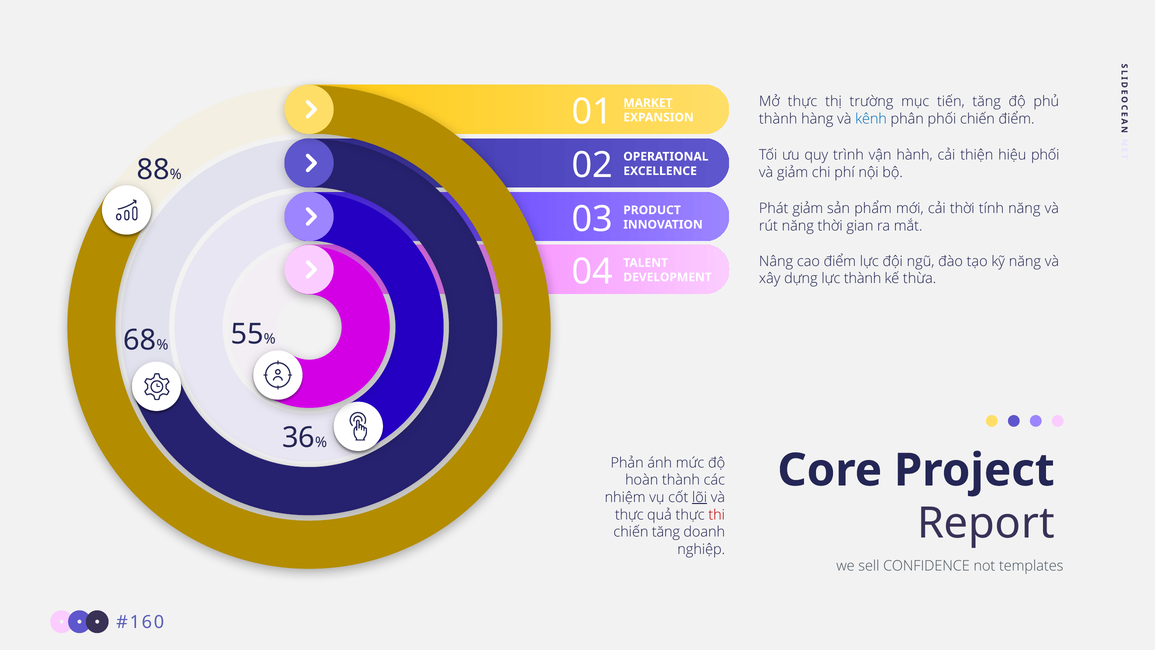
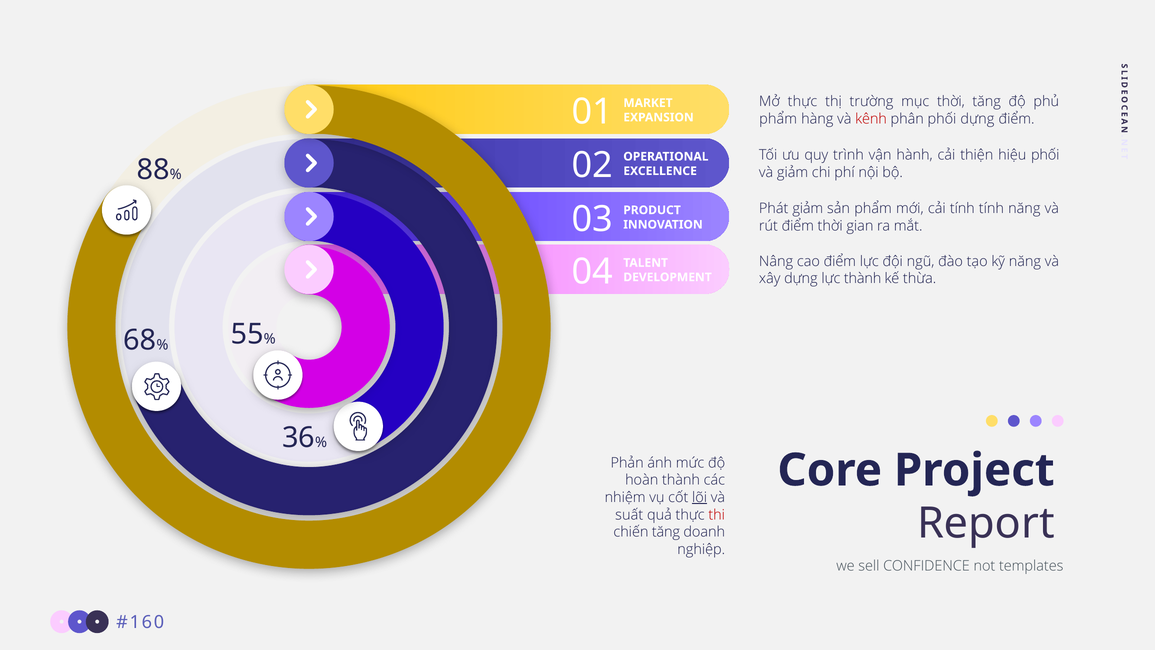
MARKET underline: present -> none
mục tiến: tiến -> thời
thành at (778, 119): thành -> phẩm
kênh colour: blue -> red
phối chiến: chiến -> dựng
cải thời: thời -> tính
rút năng: năng -> điểm
thực at (629, 515): thực -> suất
